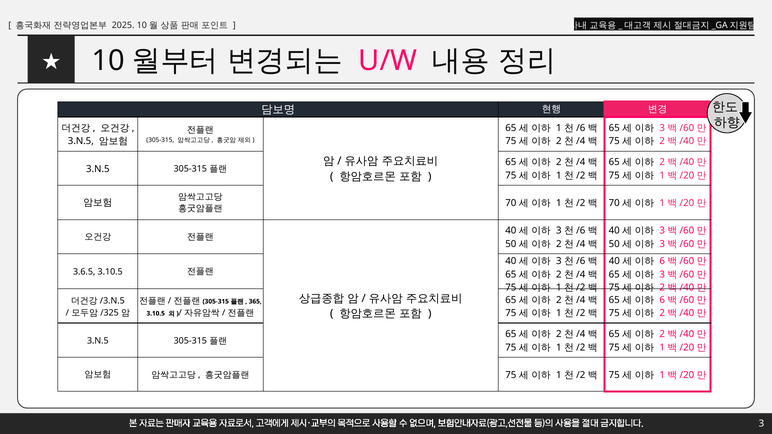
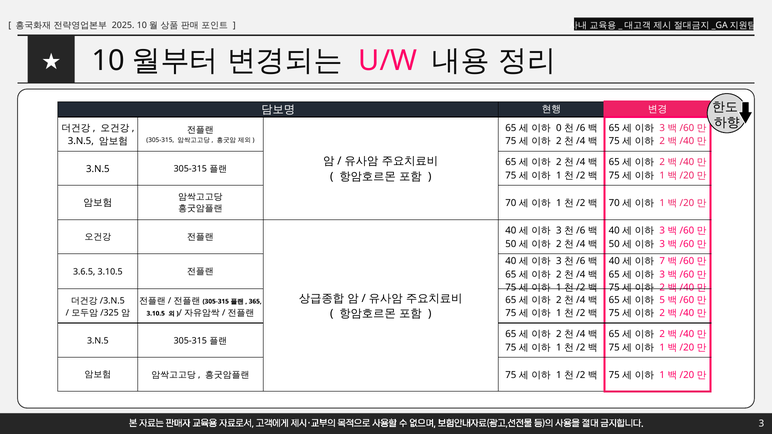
1 at (559, 128): 1 -> 0
6 at (662, 261): 6 -> 7
6 at (662, 300): 6 -> 5
